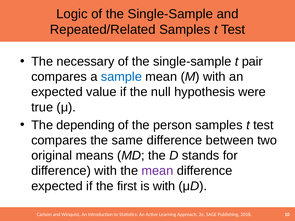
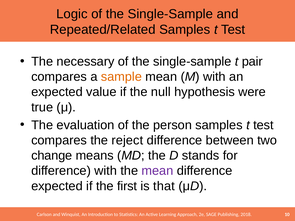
sample colour: blue -> orange
depending: depending -> evaluation
same: same -> reject
original: original -> change
is with: with -> that
